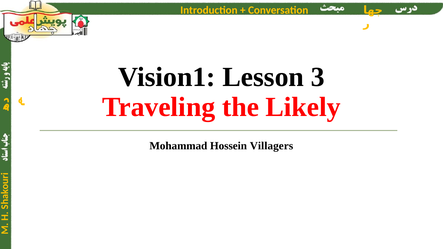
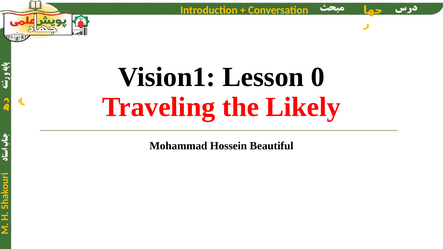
3: 3 -> 0
Villagers: Villagers -> Beautiful
